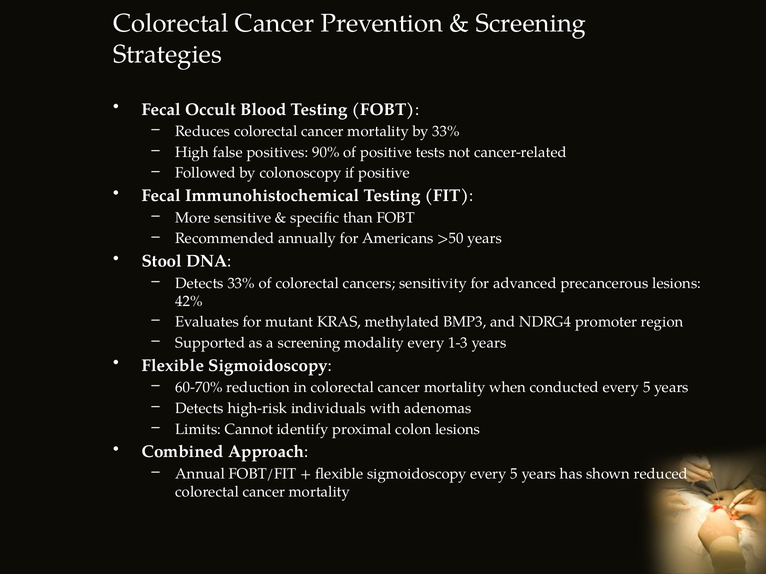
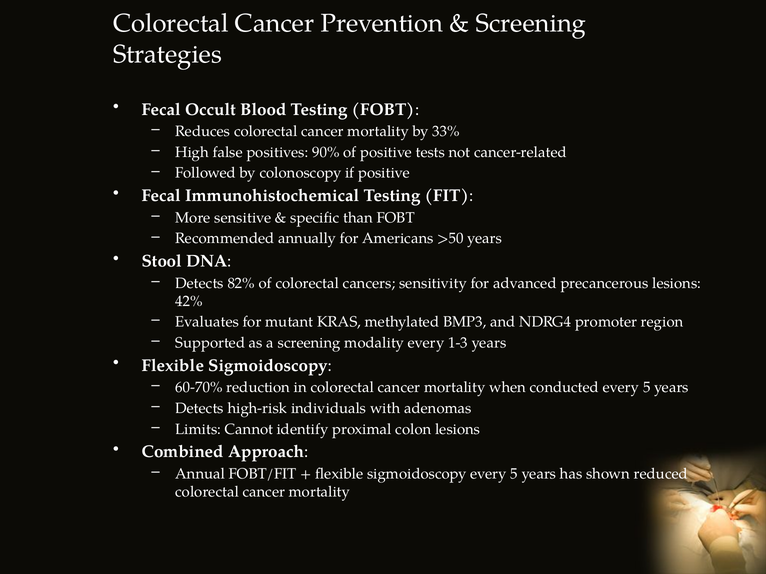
Detects 33%: 33% -> 82%
